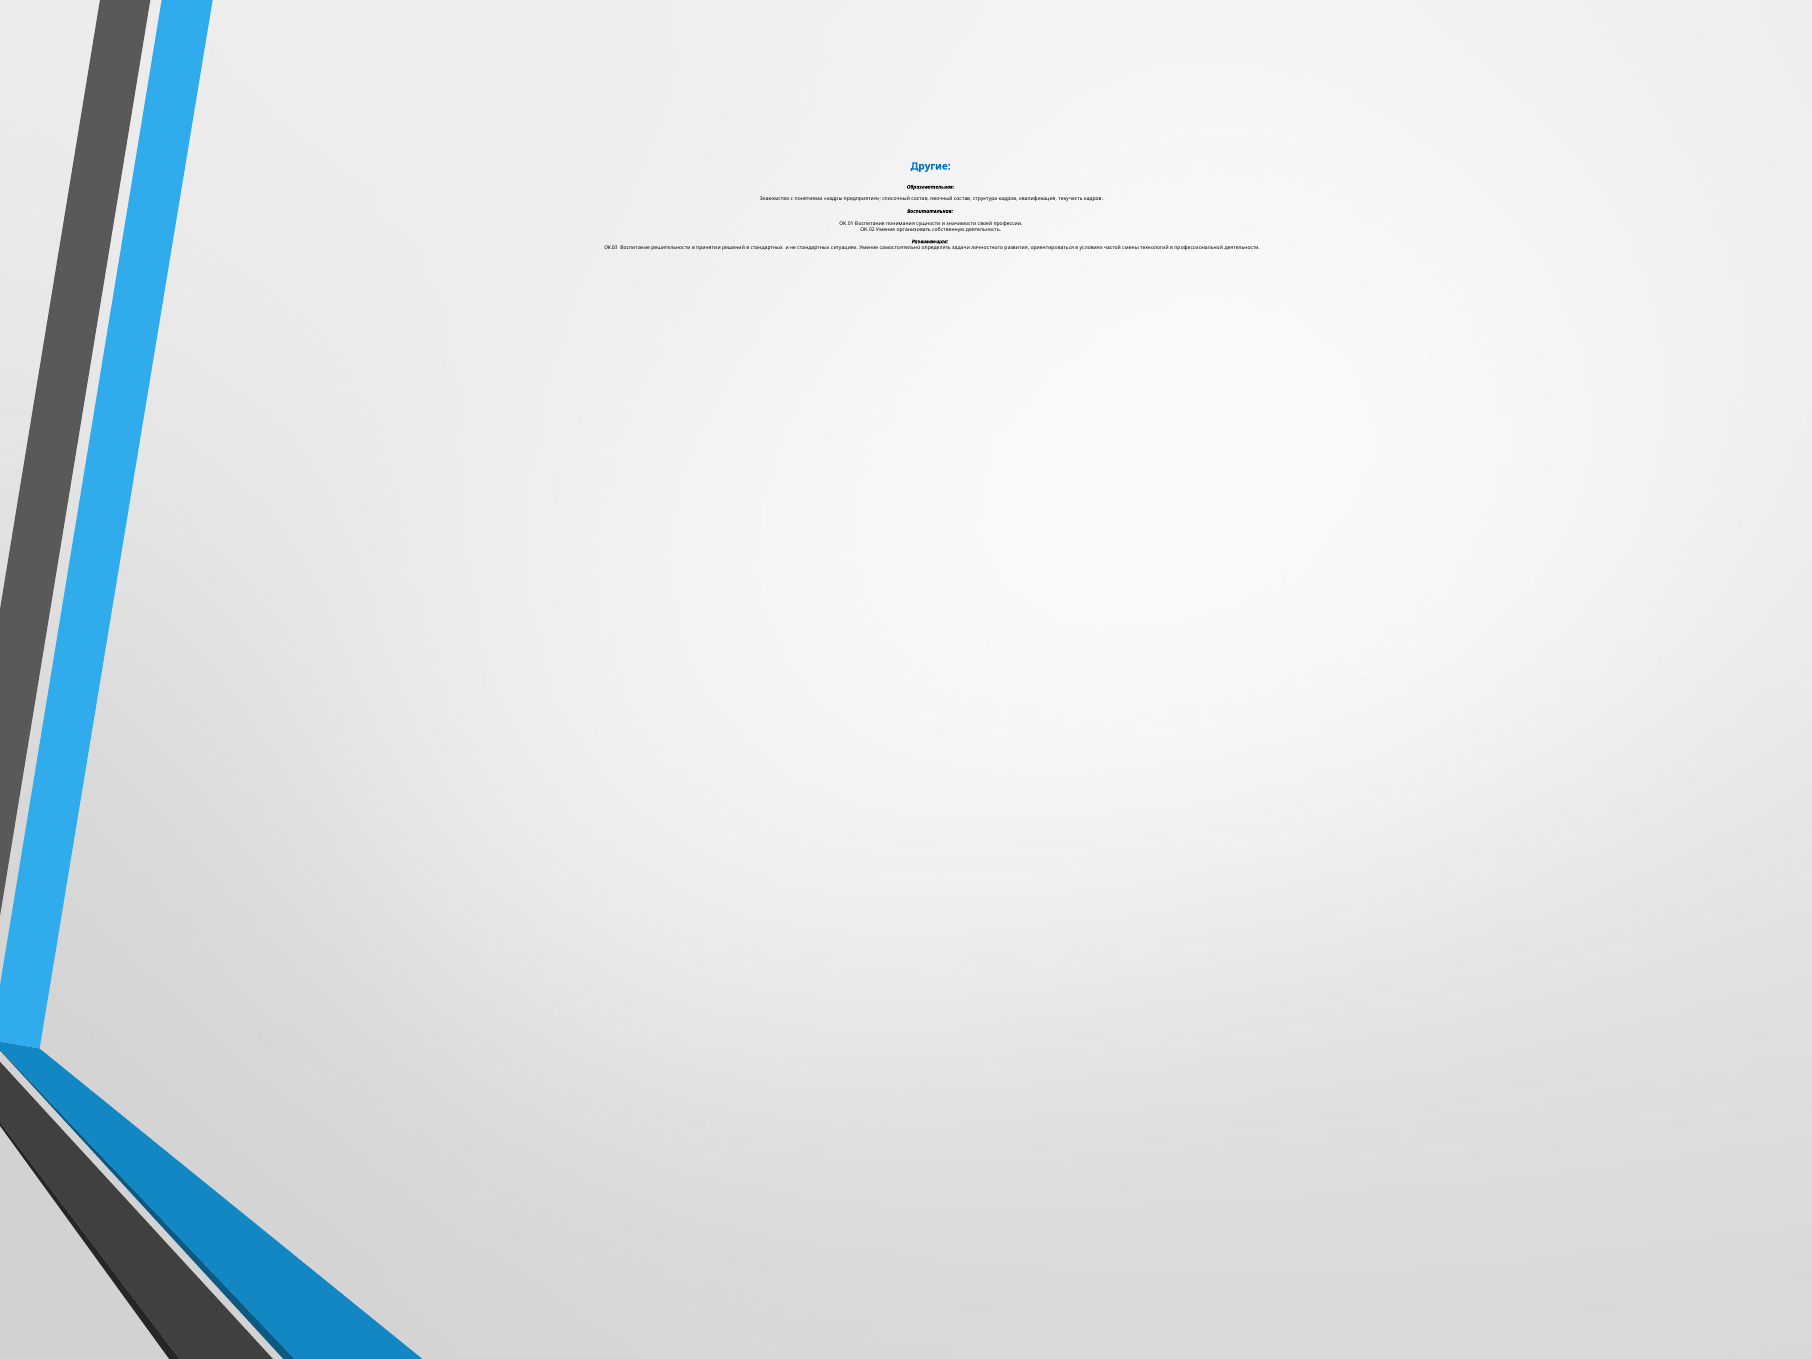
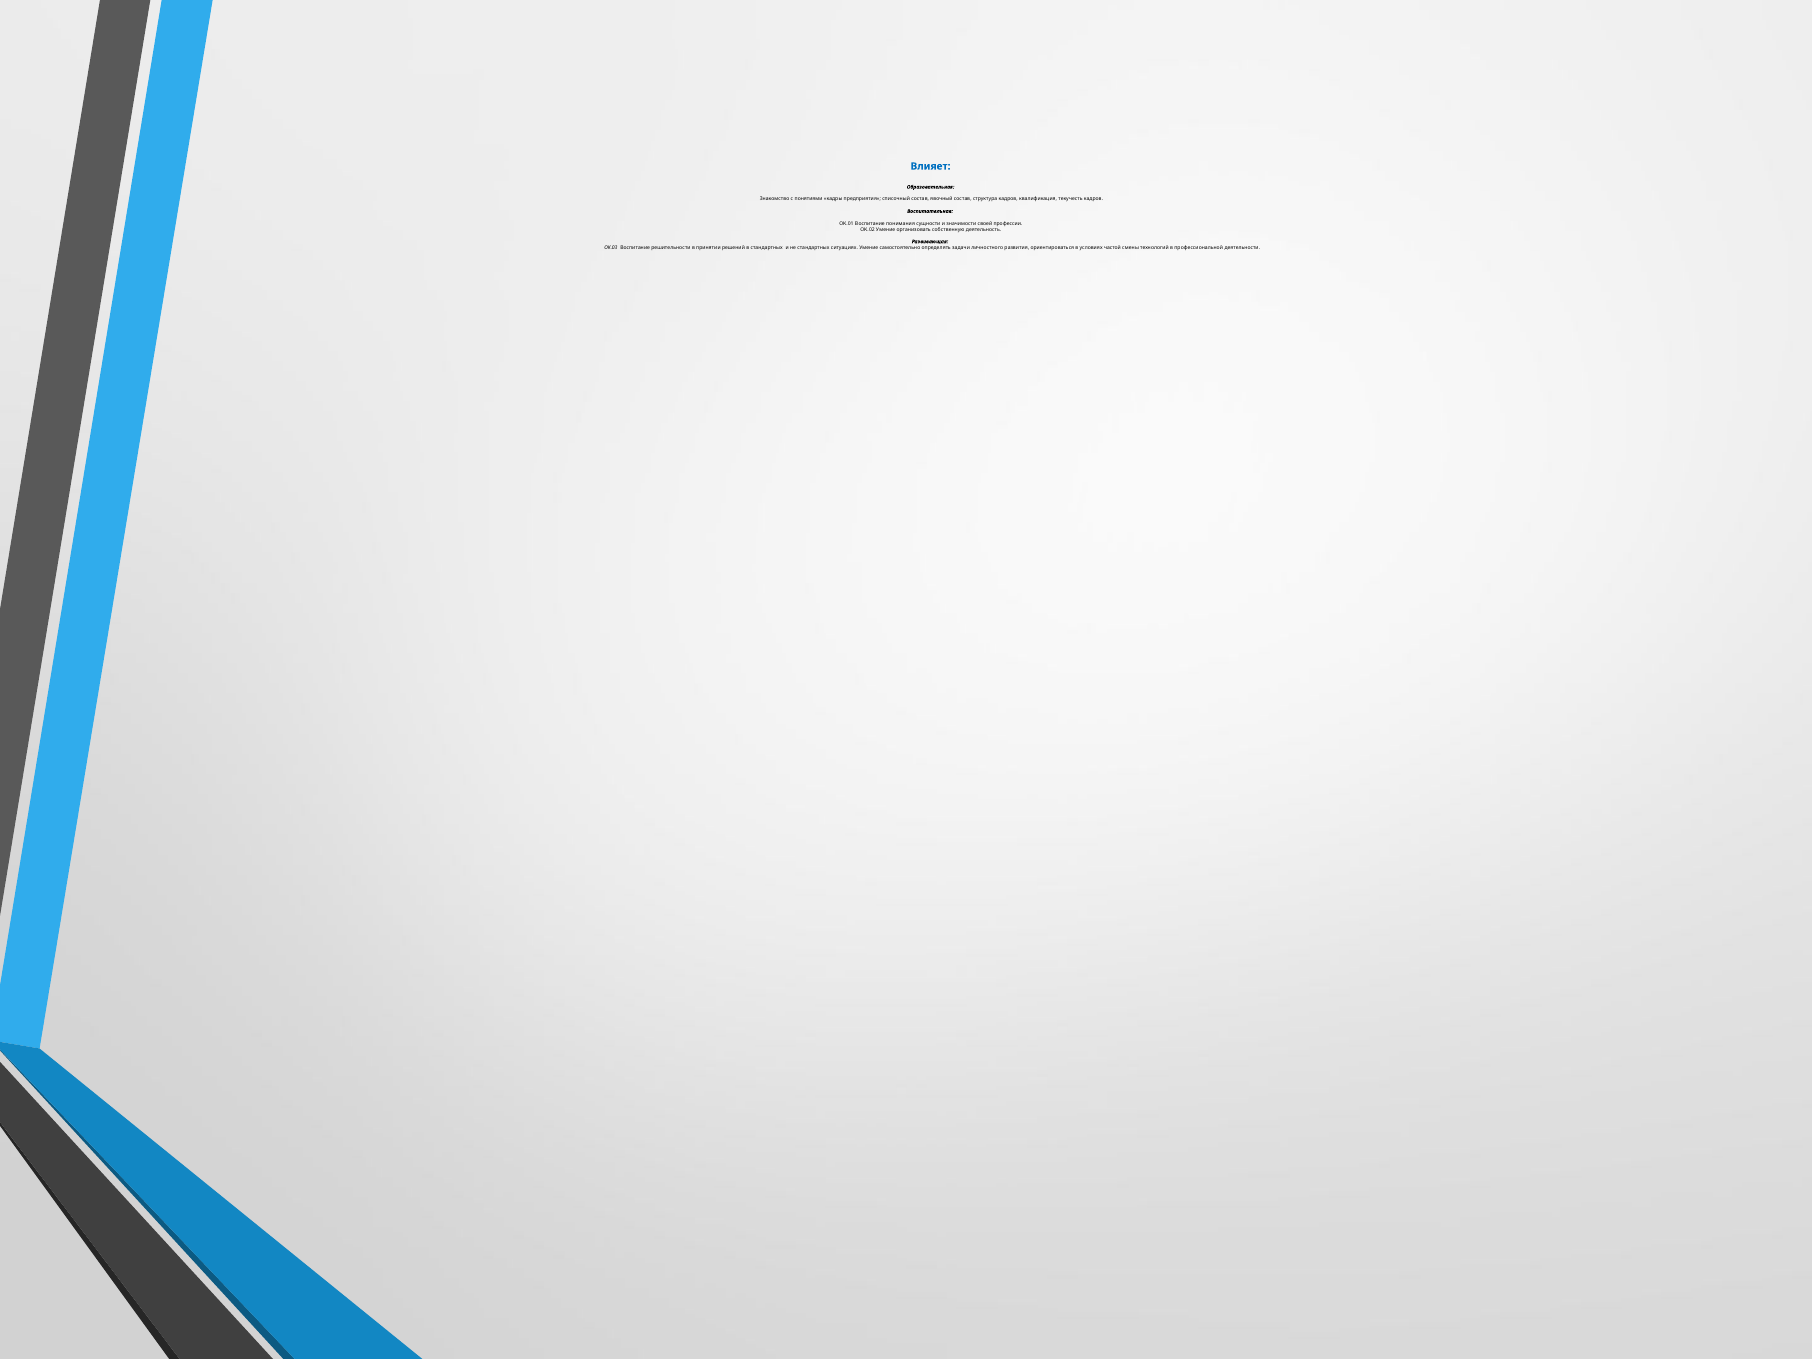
Другие: Другие -> Влияет
